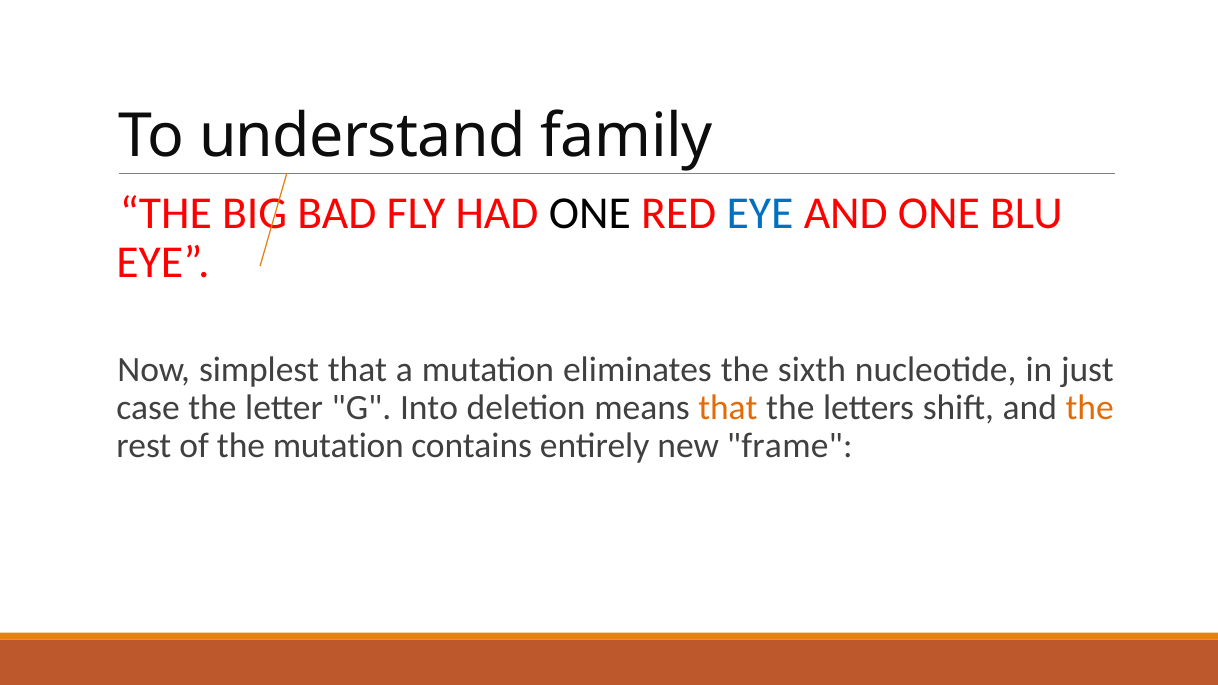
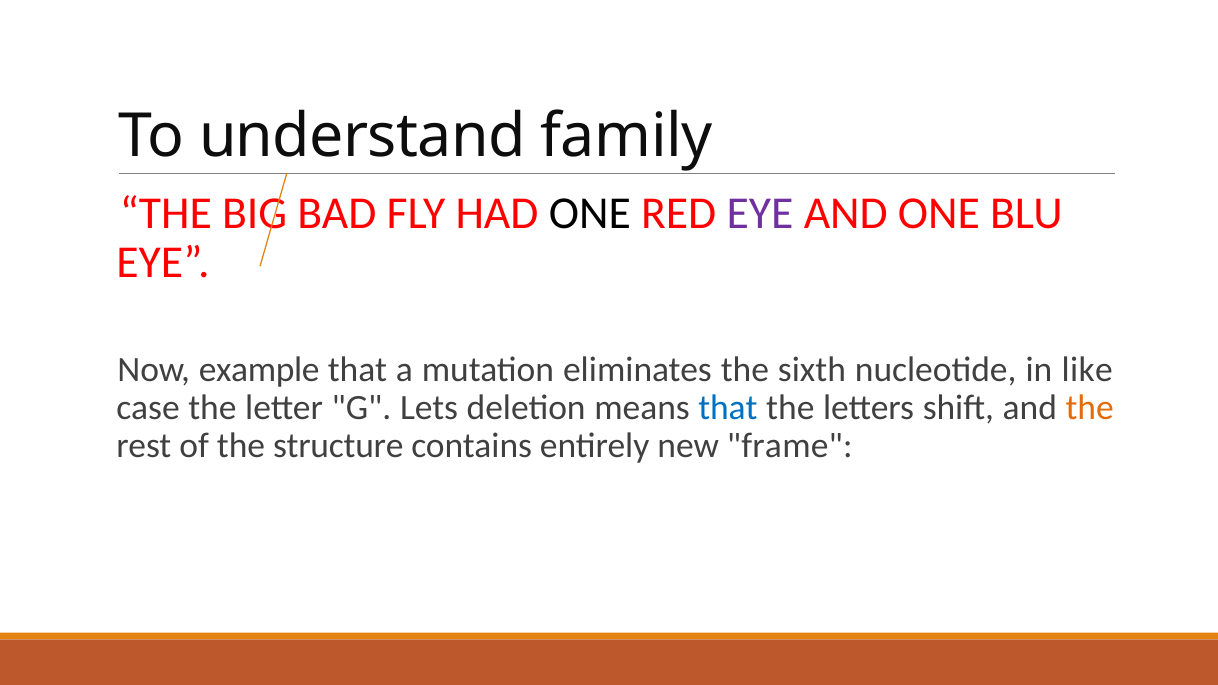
EYE at (760, 213) colour: blue -> purple
simplest: simplest -> example
just: just -> like
Into: Into -> Lets
that at (728, 408) colour: orange -> blue
the mutation: mutation -> structure
